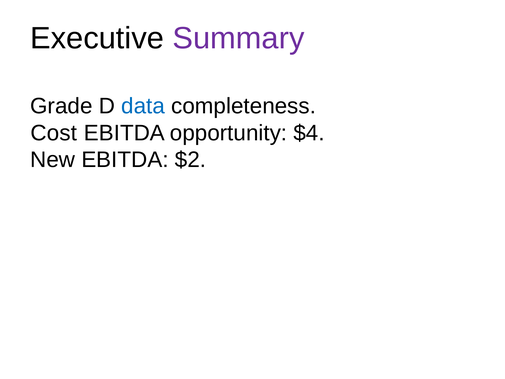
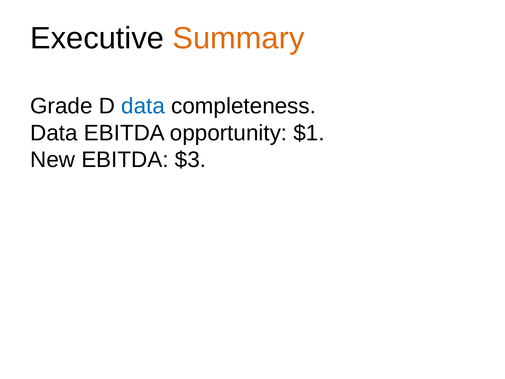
Summary colour: purple -> orange
Cost at (54, 133): Cost -> Data
$4: $4 -> $1
$2: $2 -> $3
